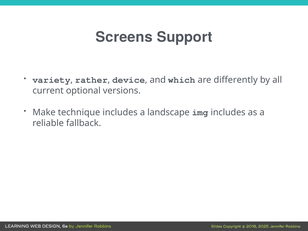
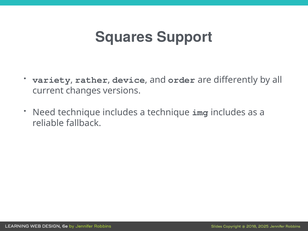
Screens: Screens -> Squares
which: which -> order
optional: optional -> changes
Make: Make -> Need
a landscape: landscape -> technique
